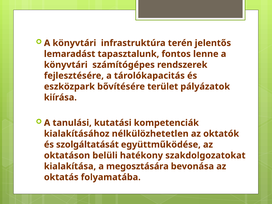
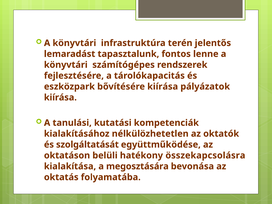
bővítésére terület: terület -> kiírása
szakdolgozatokat: szakdolgozatokat -> összekapcsolásra
